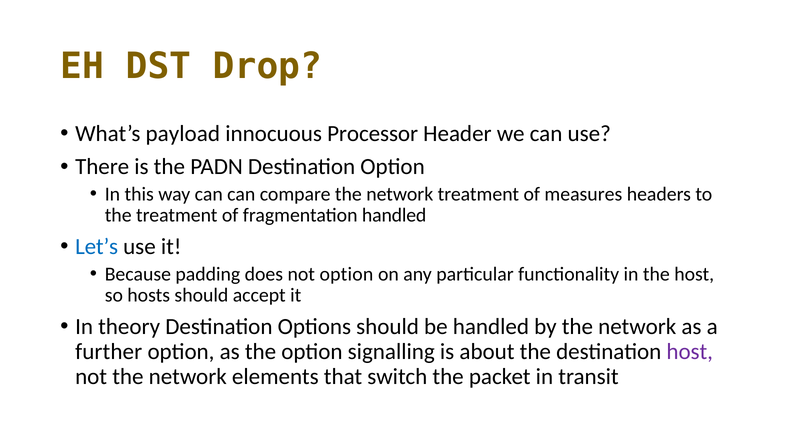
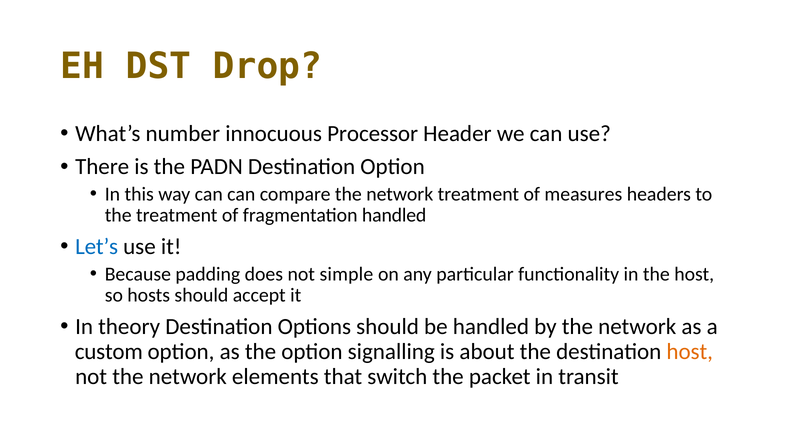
payload: payload -> number
not option: option -> simple
further: further -> custom
host at (690, 352) colour: purple -> orange
